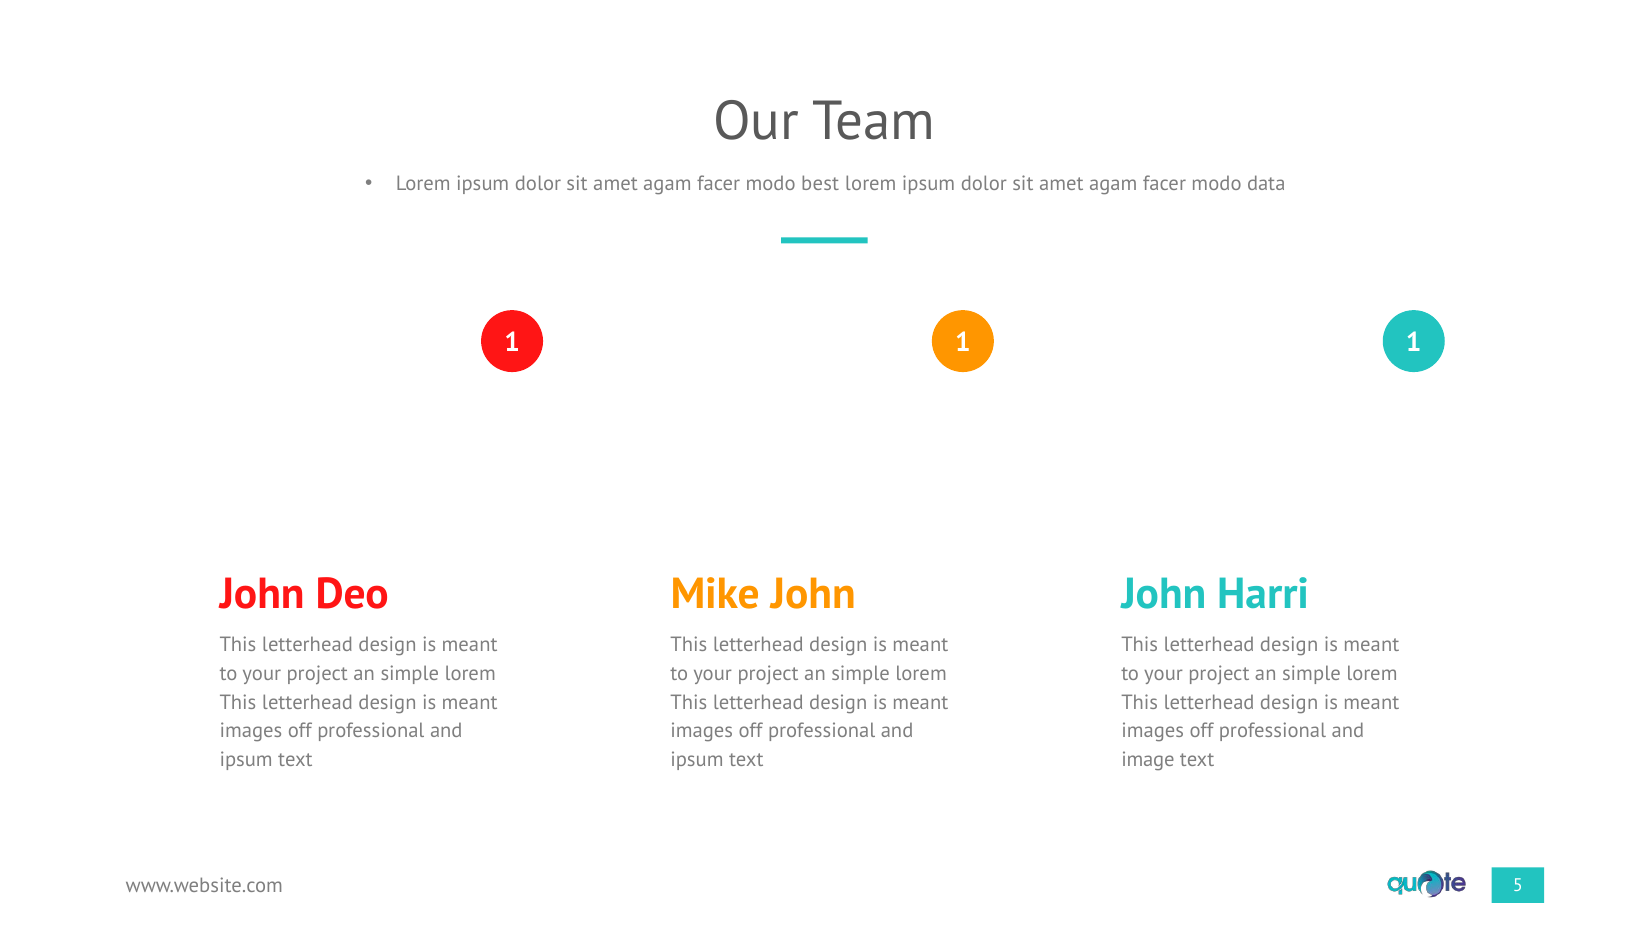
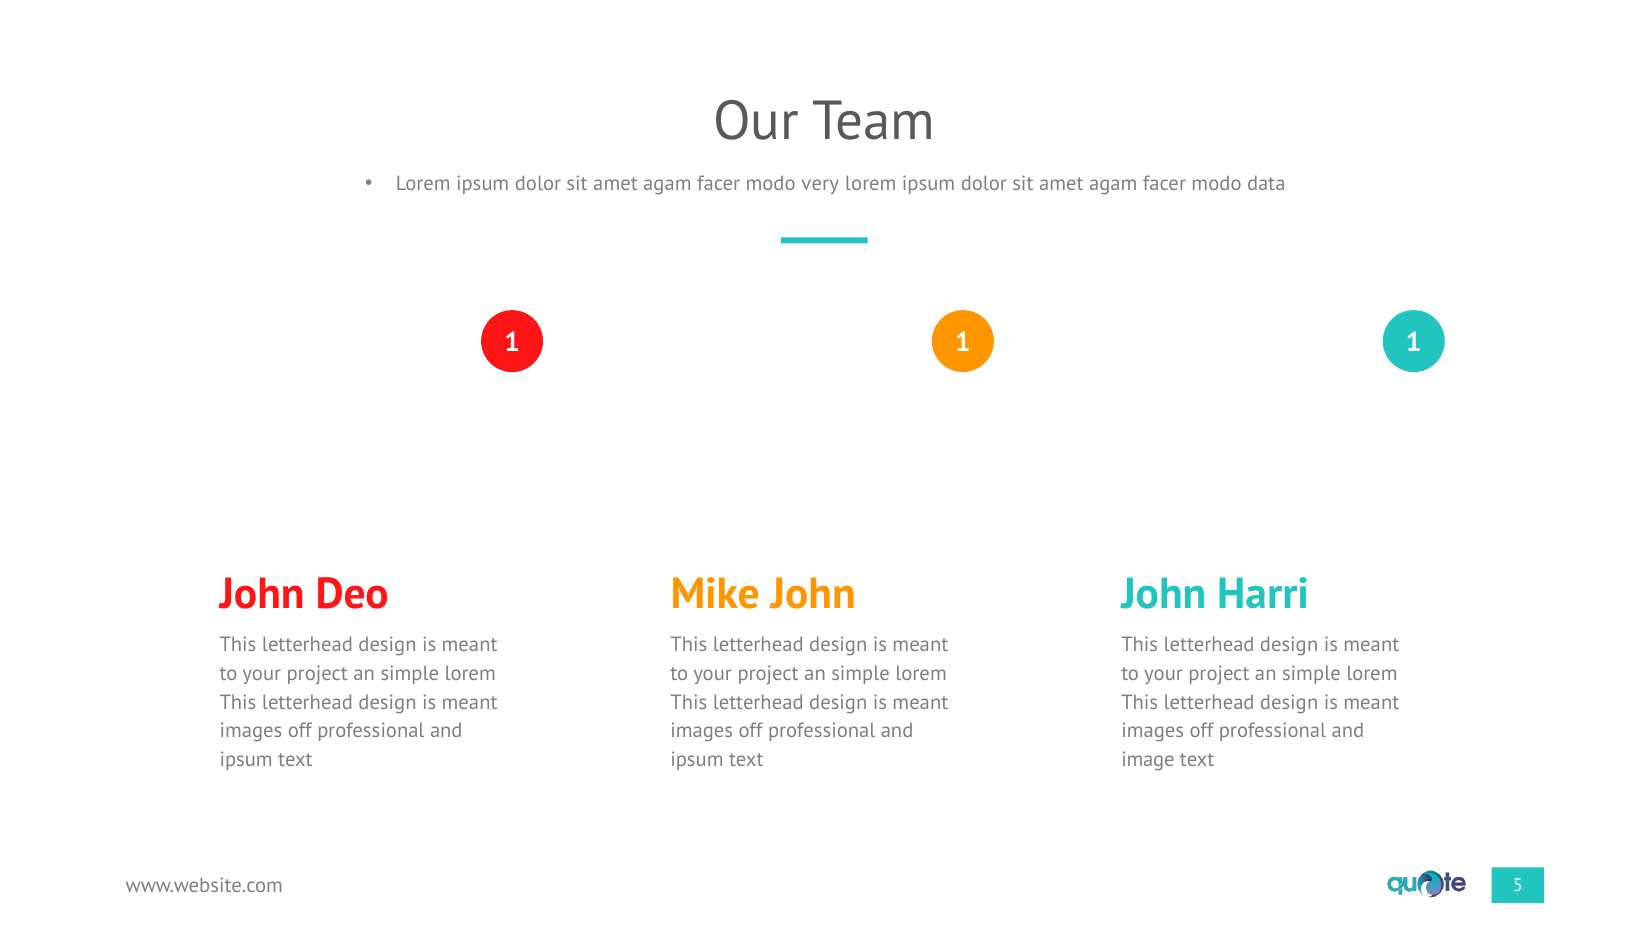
best: best -> very
